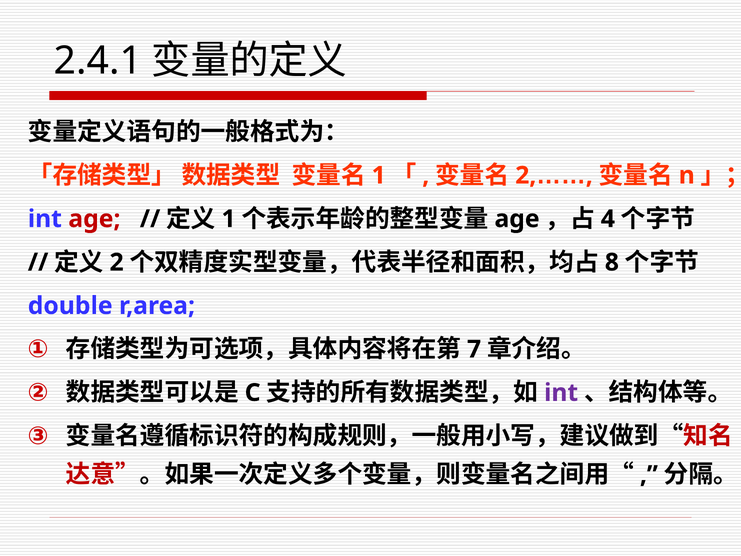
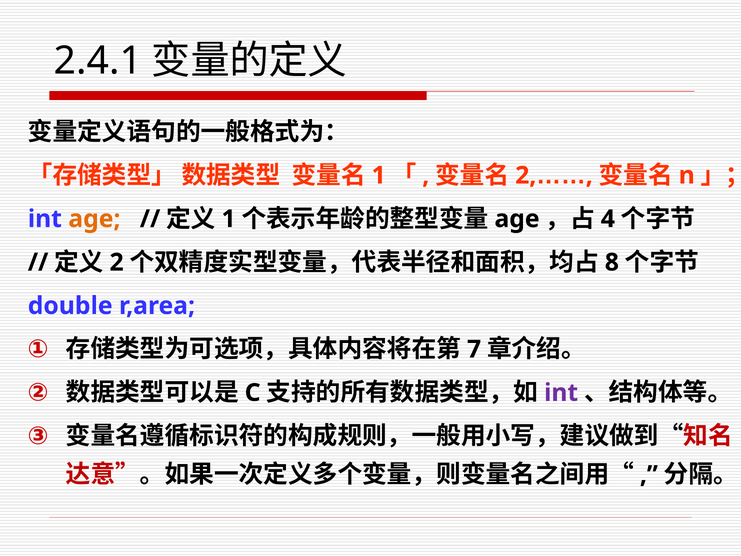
age at (94, 219) colour: red -> orange
